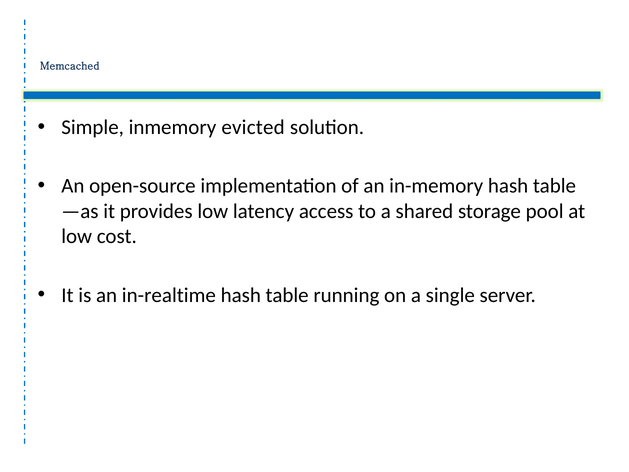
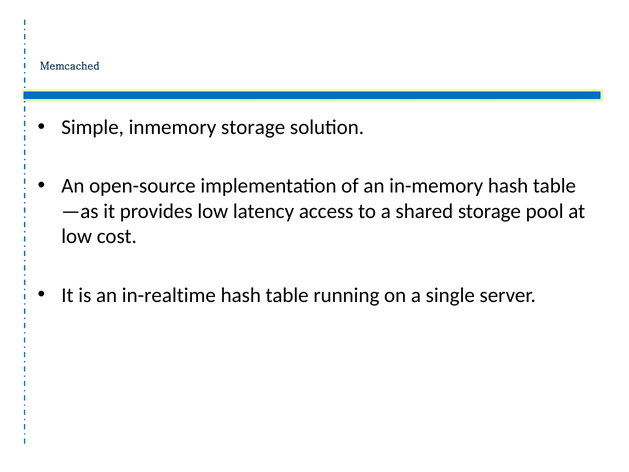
inmemory evicted: evicted -> storage
